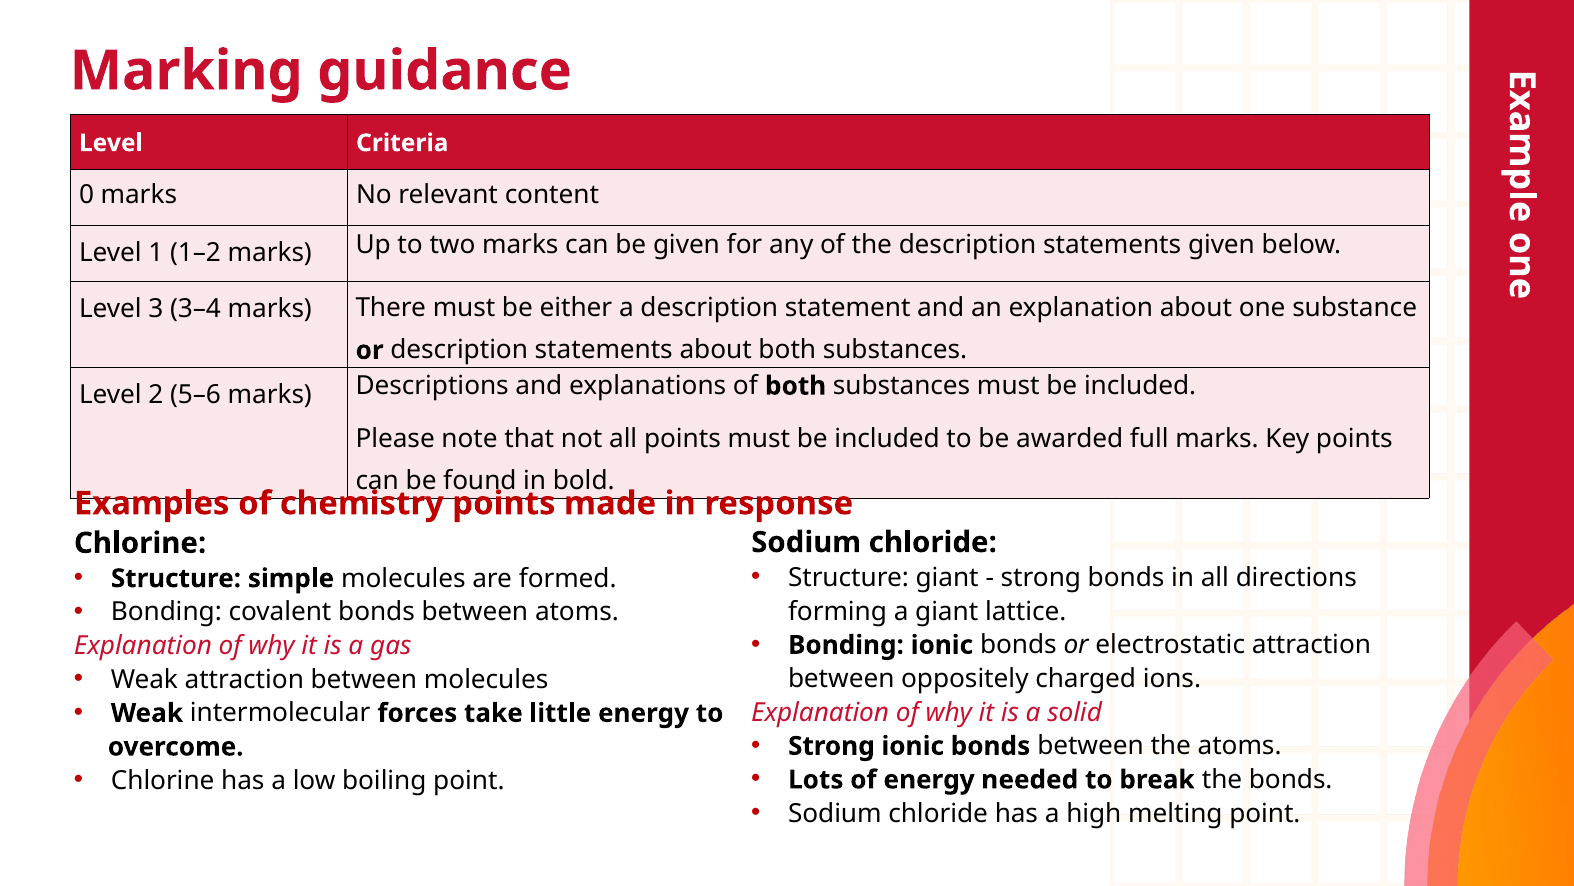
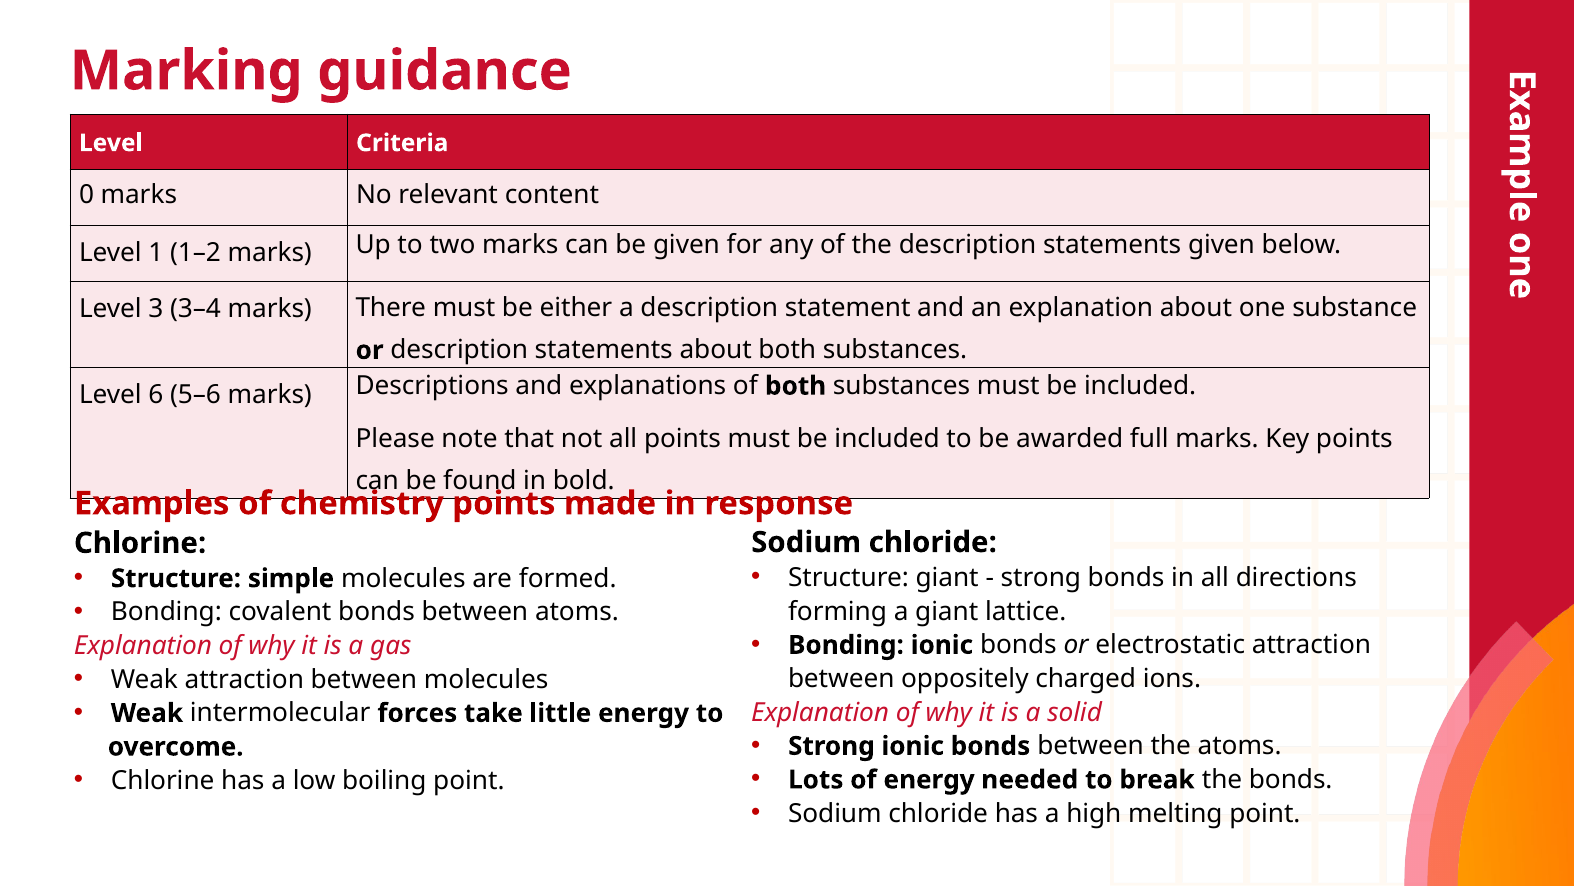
2: 2 -> 6
